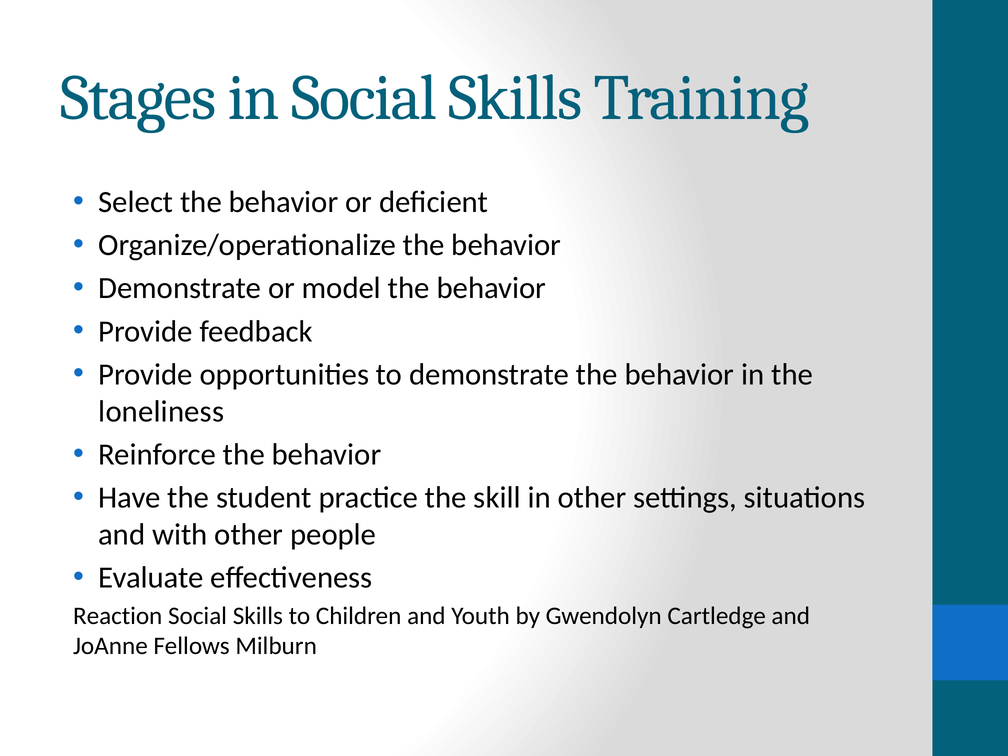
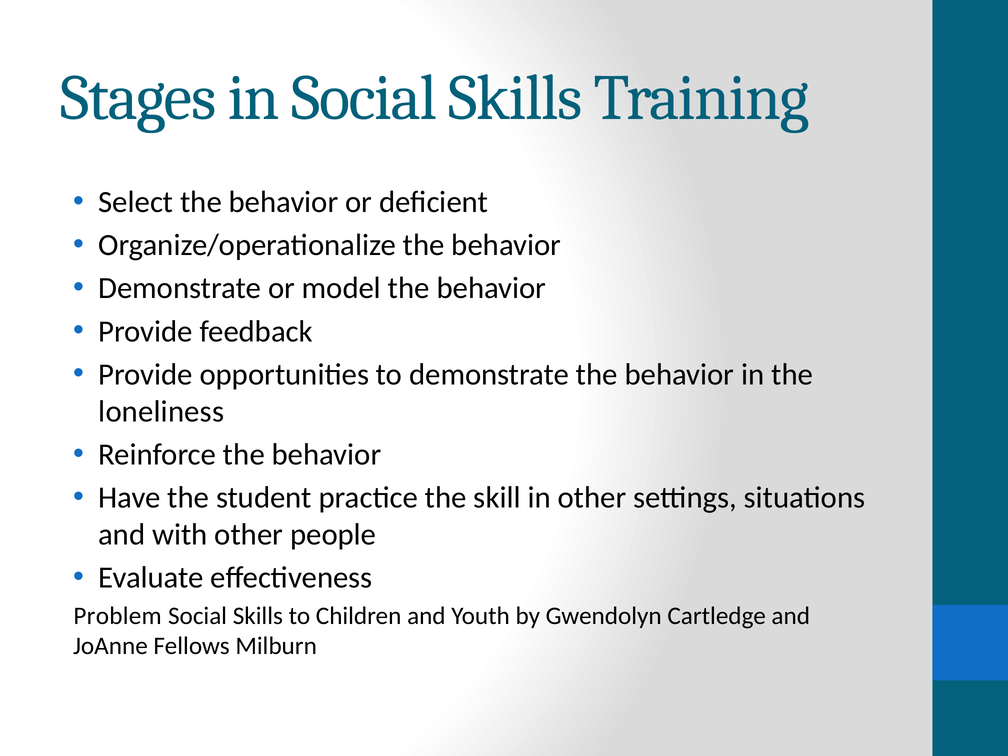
Reaction: Reaction -> Problem
